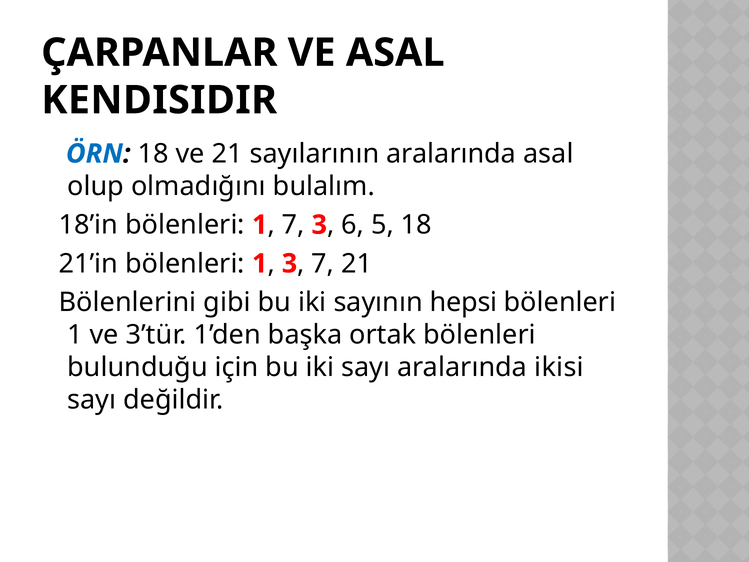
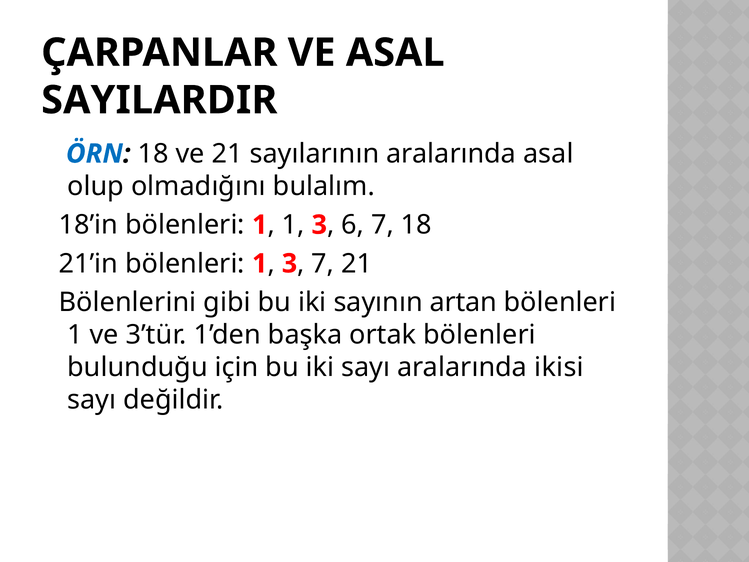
KENDISIDIR: KENDISIDIR -> SAYILARDIR
7 at (293, 225): 7 -> 1
6 5: 5 -> 7
hepsi: hepsi -> artan
